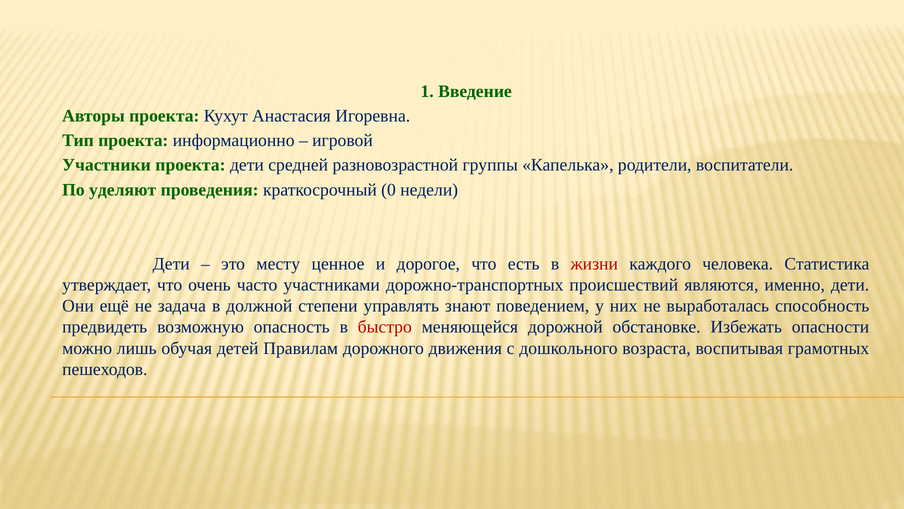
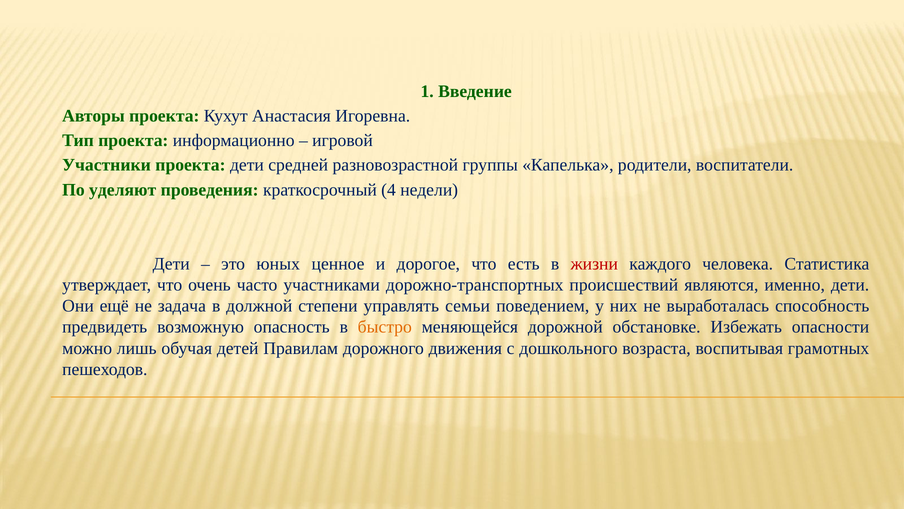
0: 0 -> 4
месту: месту -> юных
знают: знают -> семьи
быстро colour: red -> orange
